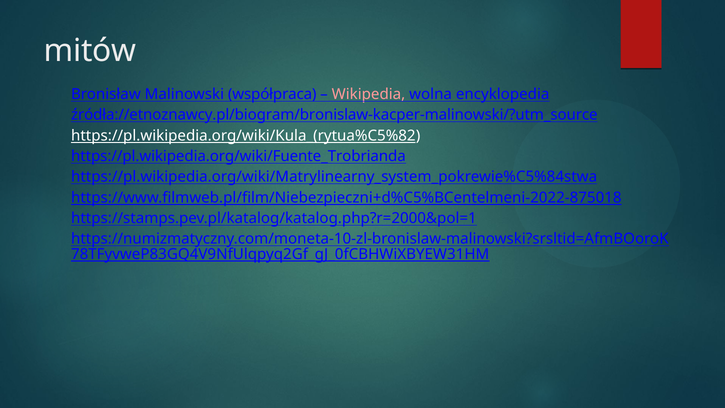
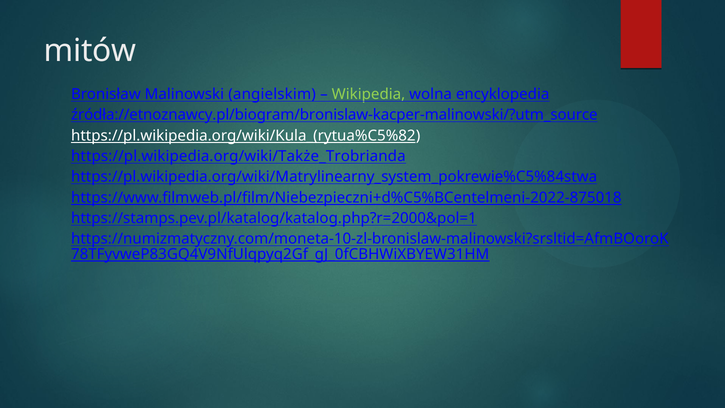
współpraca: współpraca -> angielskim
Wikipedia colour: pink -> light green
https://pl.wikipedia.org/wiki/Fuente_Trobrianda: https://pl.wikipedia.org/wiki/Fuente_Trobrianda -> https://pl.wikipedia.org/wiki/Także_Trobrianda
